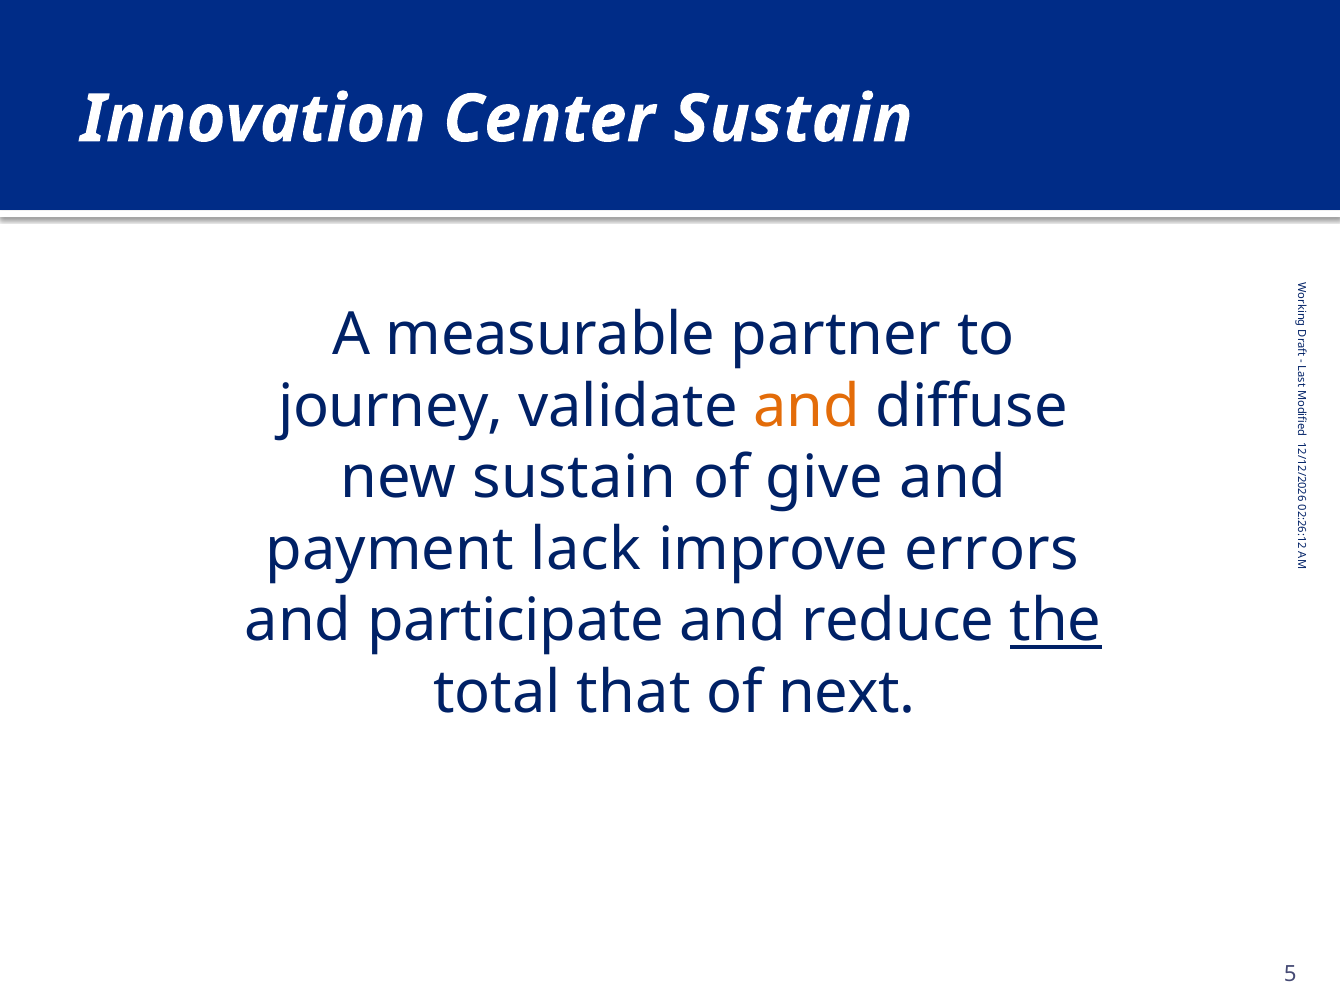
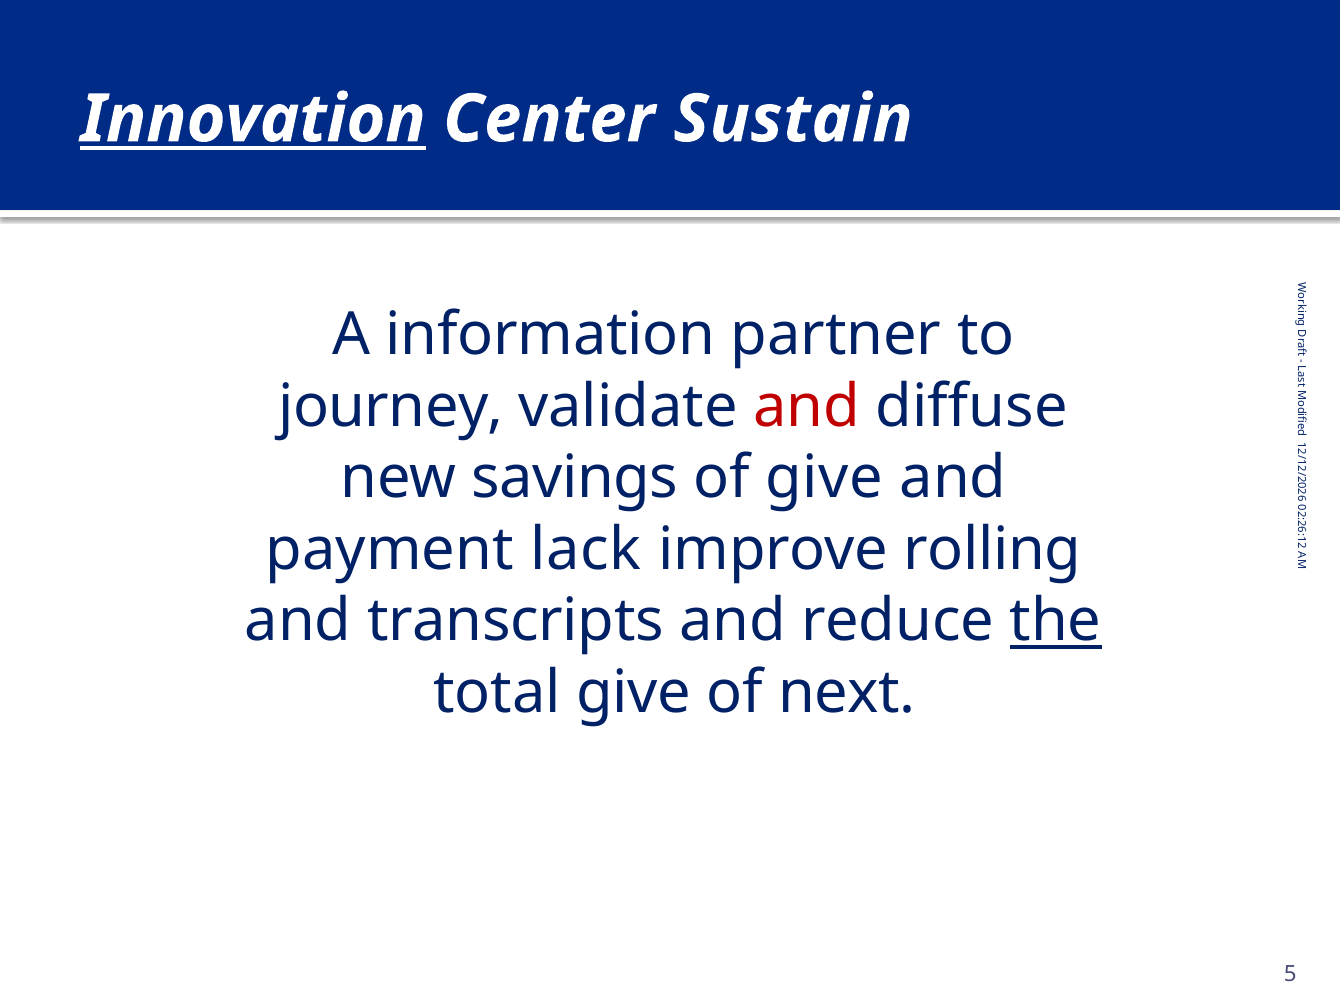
Innovation underline: none -> present
measurable: measurable -> information
and at (807, 407) colour: orange -> red
new sustain: sustain -> savings
errors: errors -> rolling
participate: participate -> transcripts
total that: that -> give
